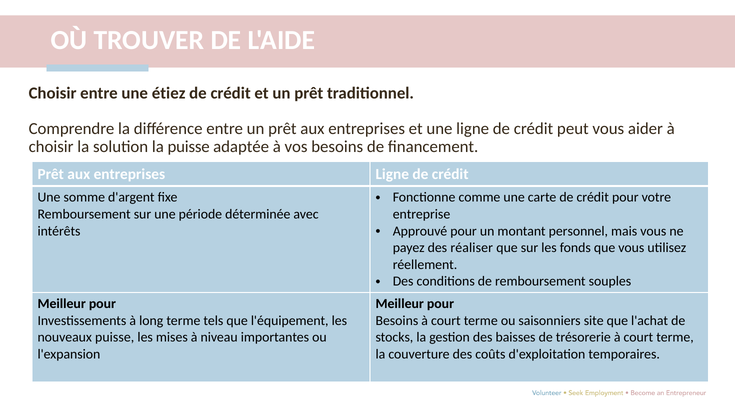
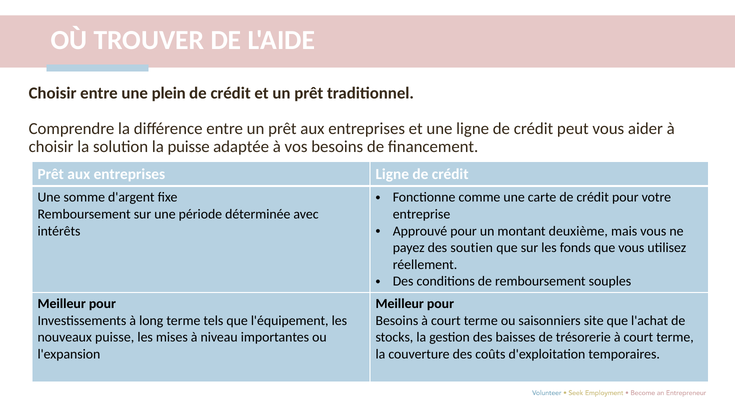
étiez: étiez -> plein
personnel: personnel -> deuxième
réaliser: réaliser -> soutien
